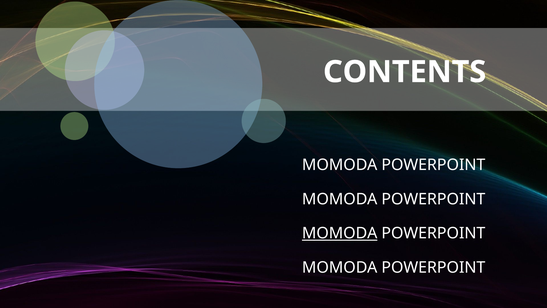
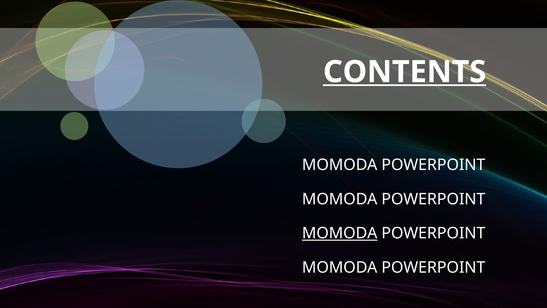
CONTENTS underline: none -> present
